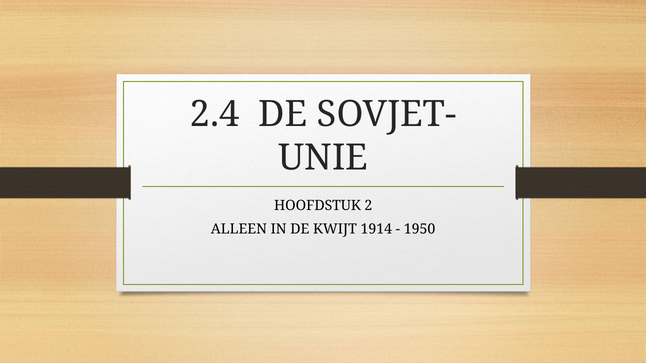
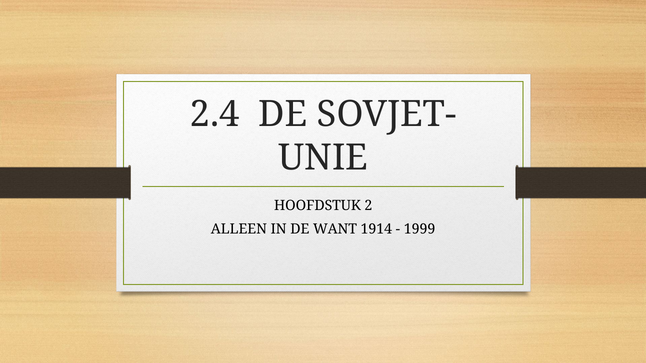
KWIJT: KWIJT -> WANT
1950: 1950 -> 1999
